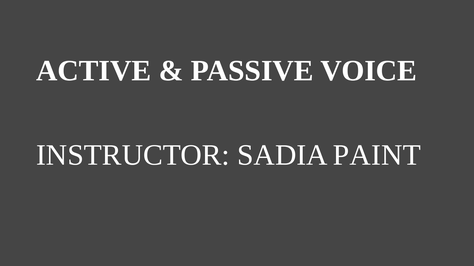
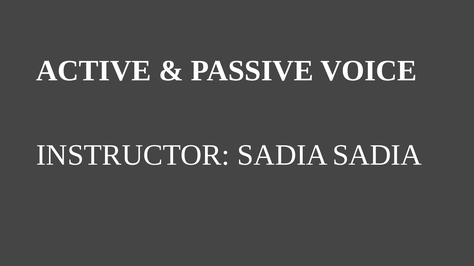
SADIA PAINT: PAINT -> SADIA
